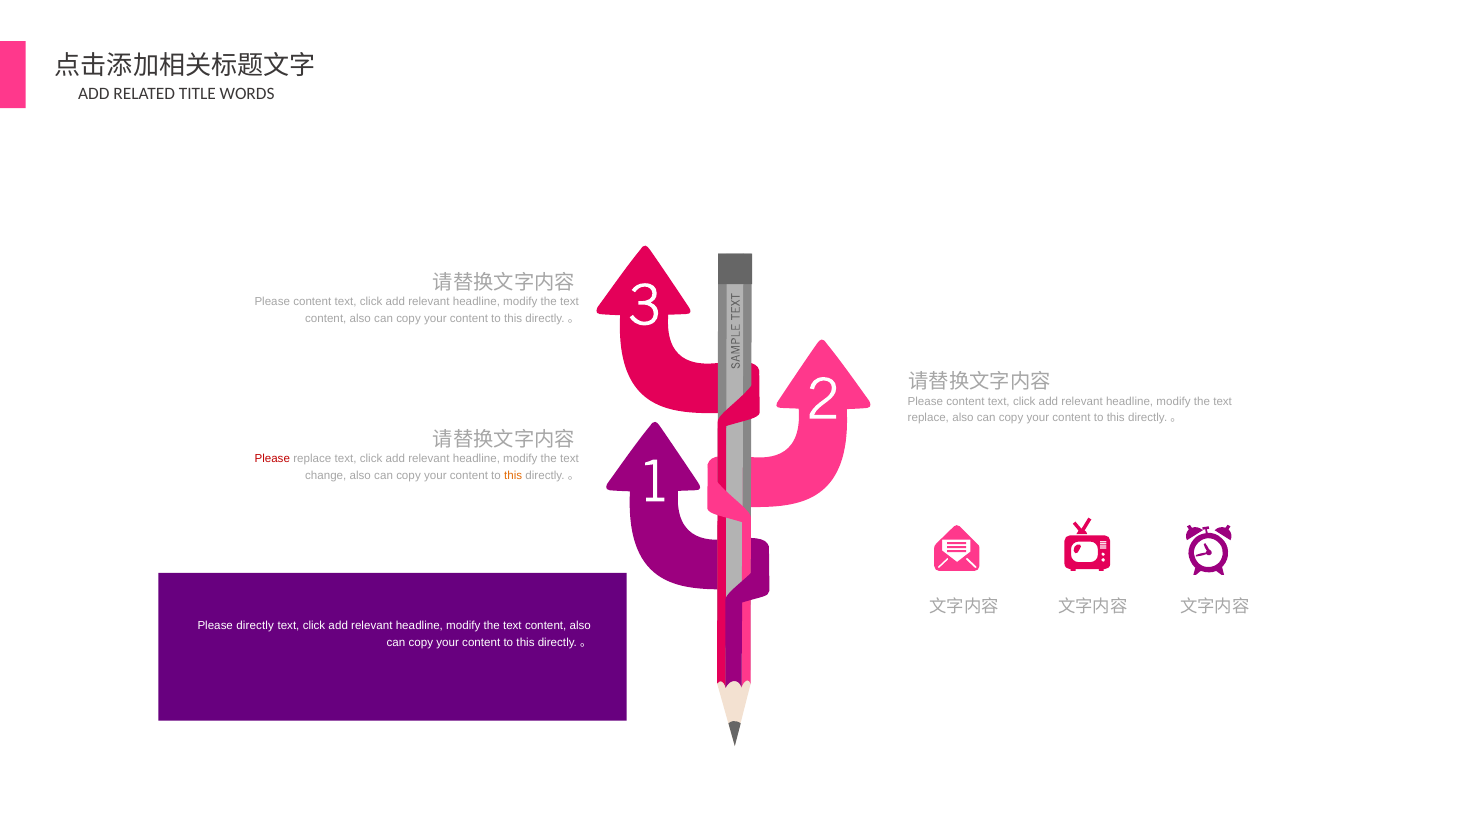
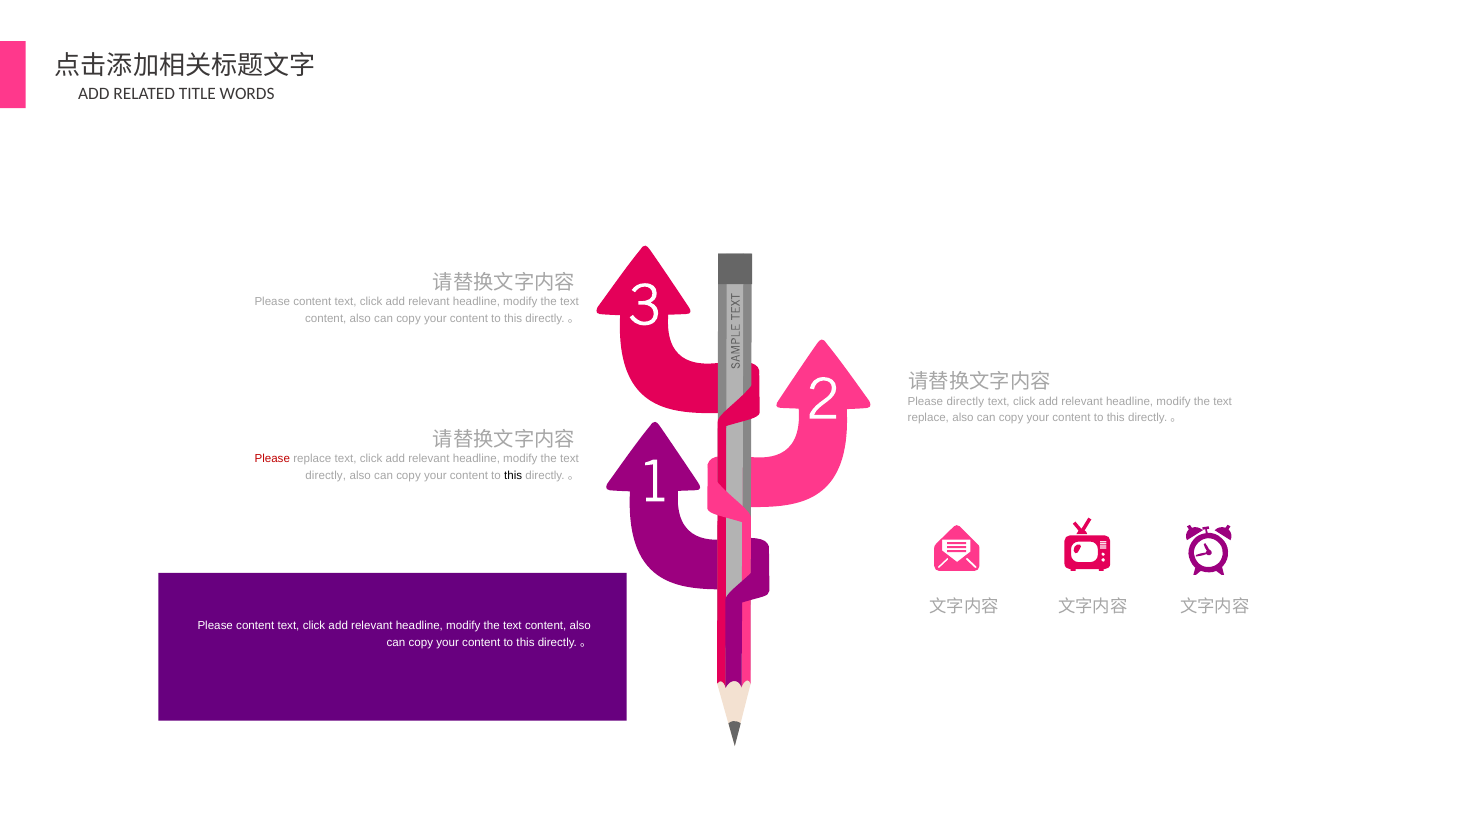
content at (965, 401): content -> directly
change at (326, 475): change -> directly
this at (513, 475) colour: orange -> black
directly at (255, 626): directly -> content
